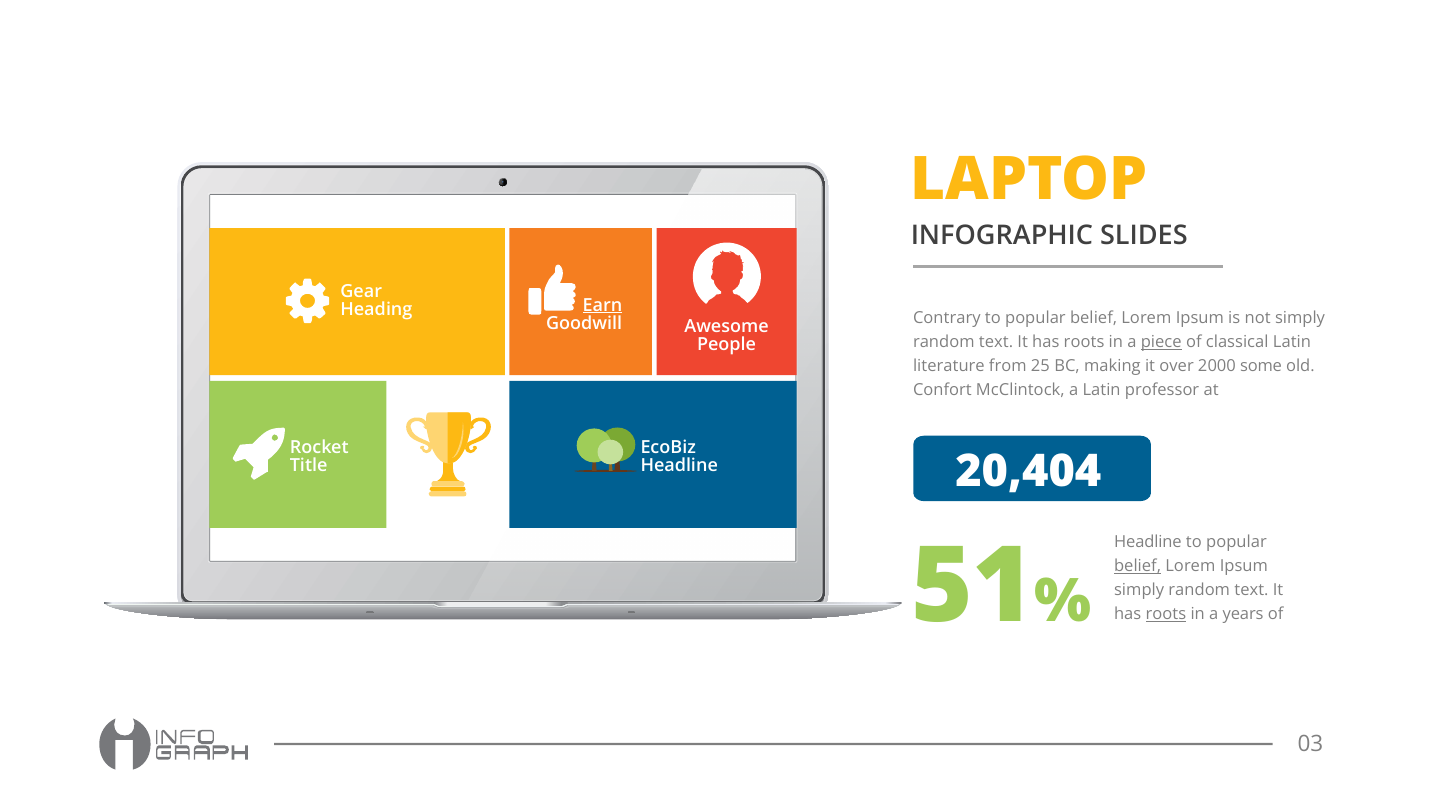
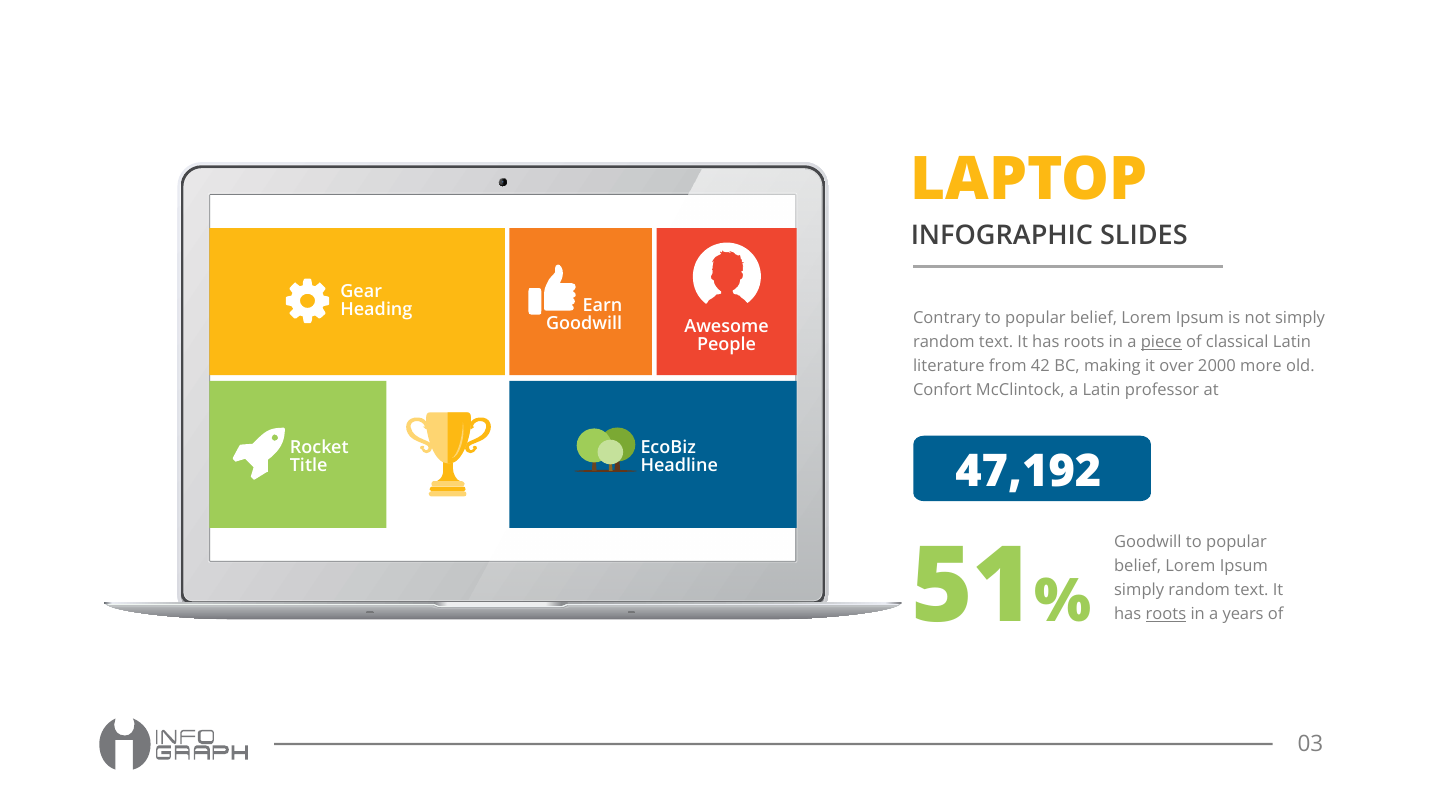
Earn underline: present -> none
25: 25 -> 42
some: some -> more
20,404: 20,404 -> 47,192
Headline at (1148, 542): Headline -> Goodwill
belief at (1138, 566) underline: present -> none
